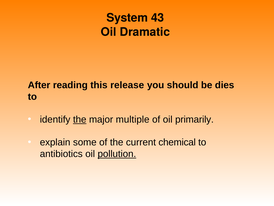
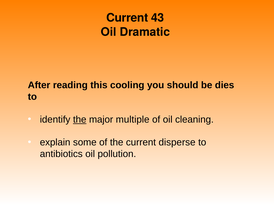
System at (127, 18): System -> Current
release: release -> cooling
primarily: primarily -> cleaning
chemical: chemical -> disperse
pollution underline: present -> none
